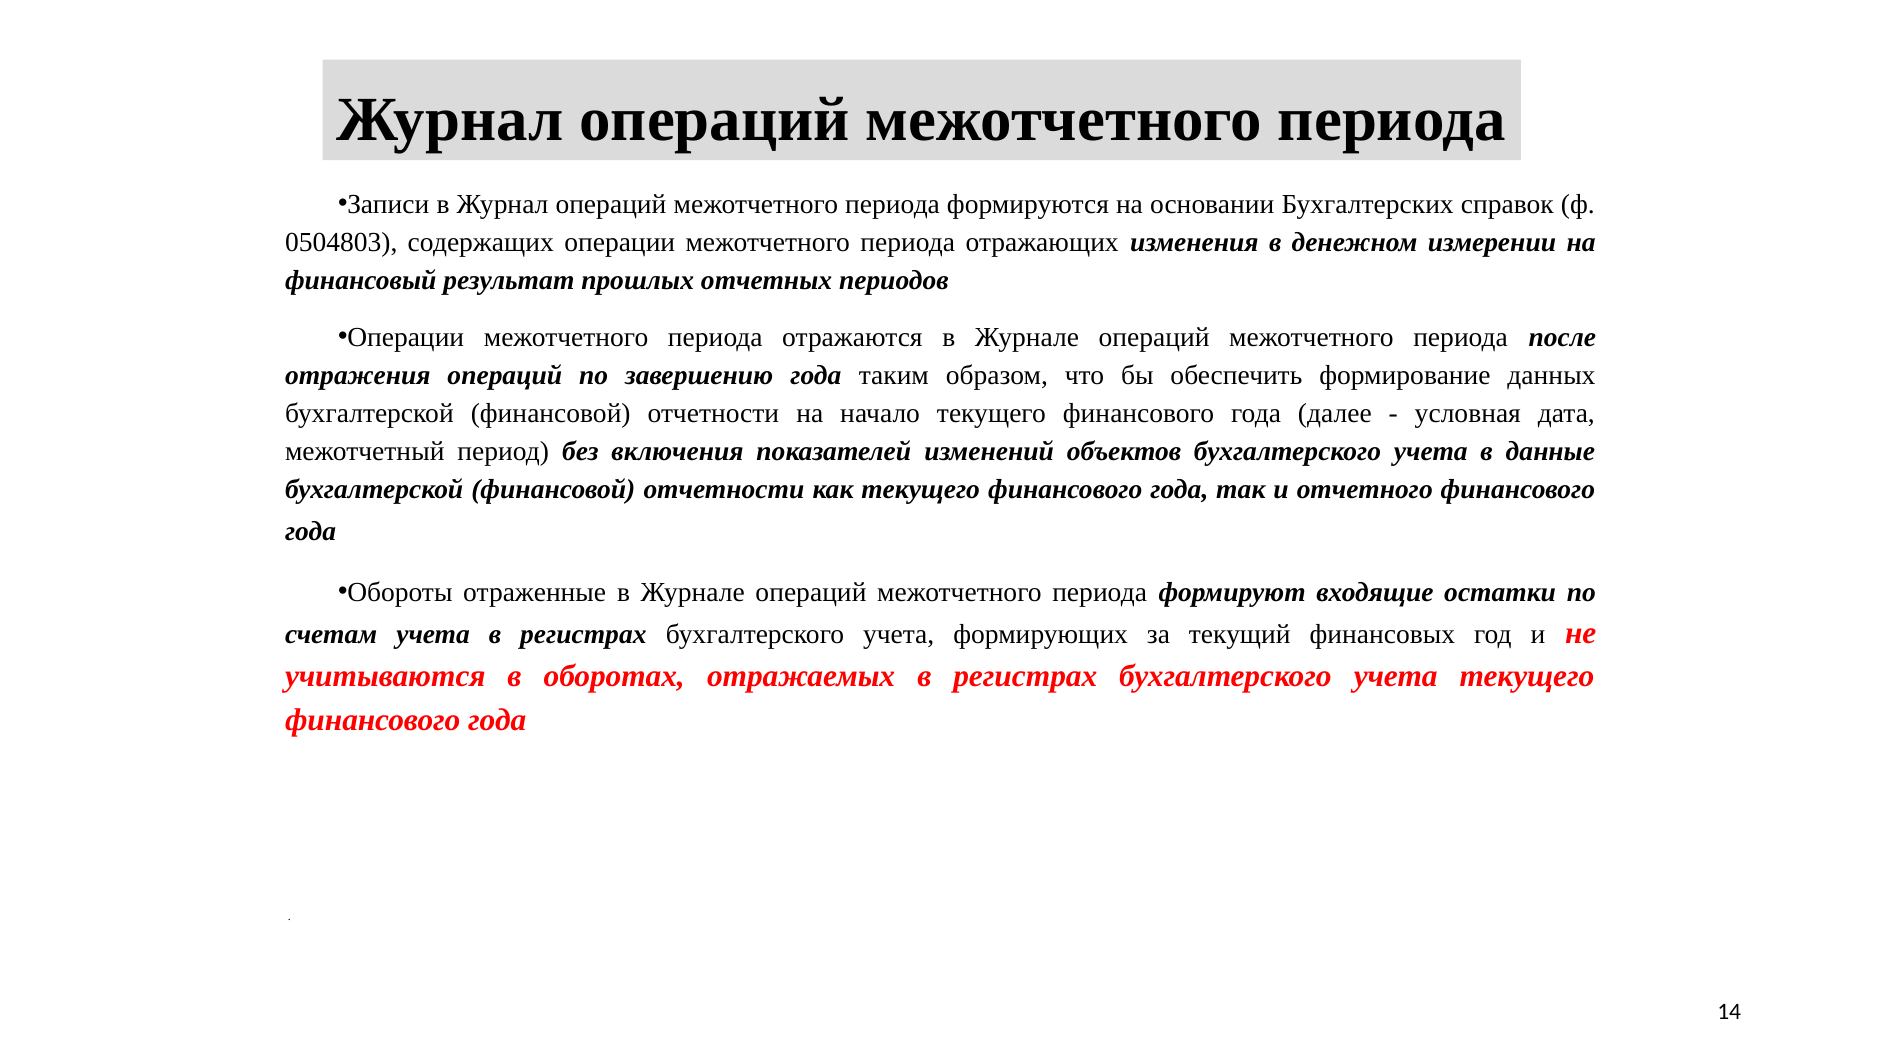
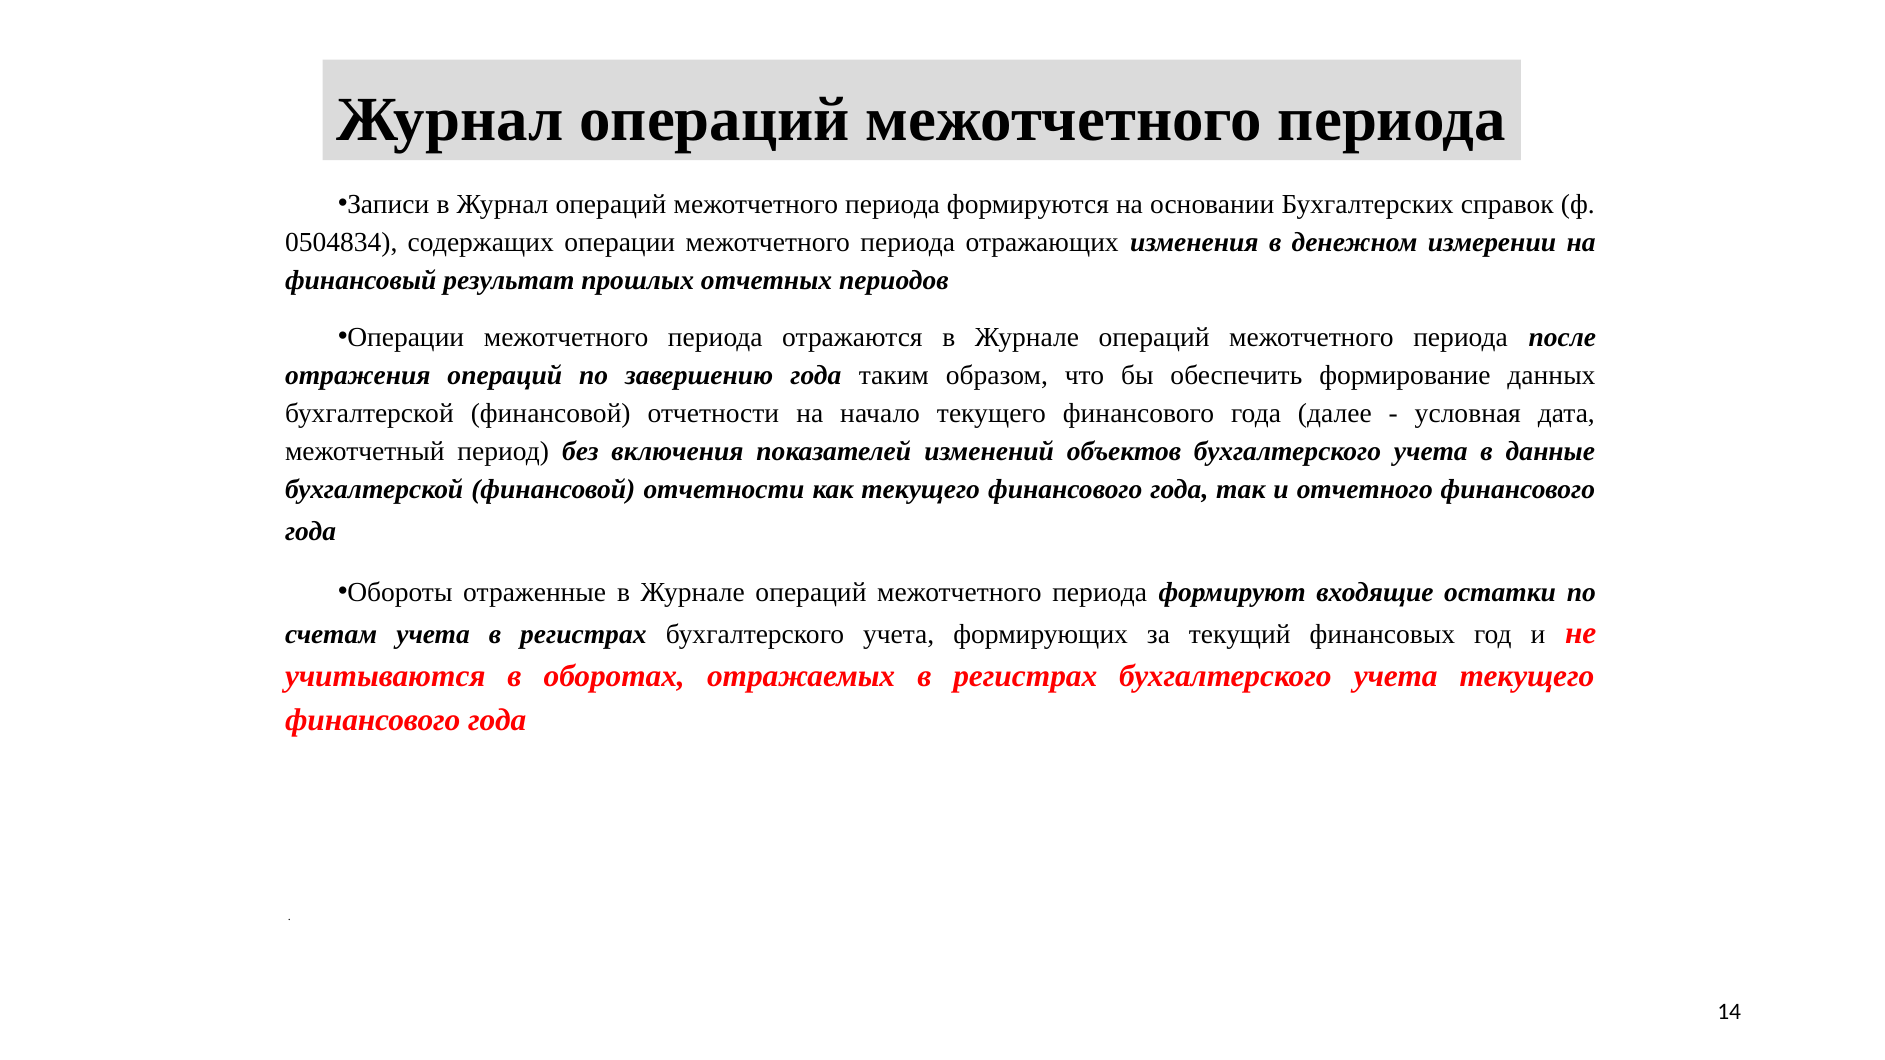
0504803: 0504803 -> 0504834
